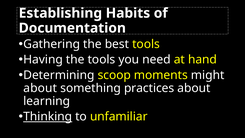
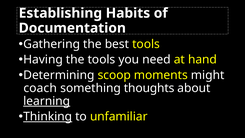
about at (40, 88): about -> coach
practices: practices -> thoughts
learning underline: none -> present
